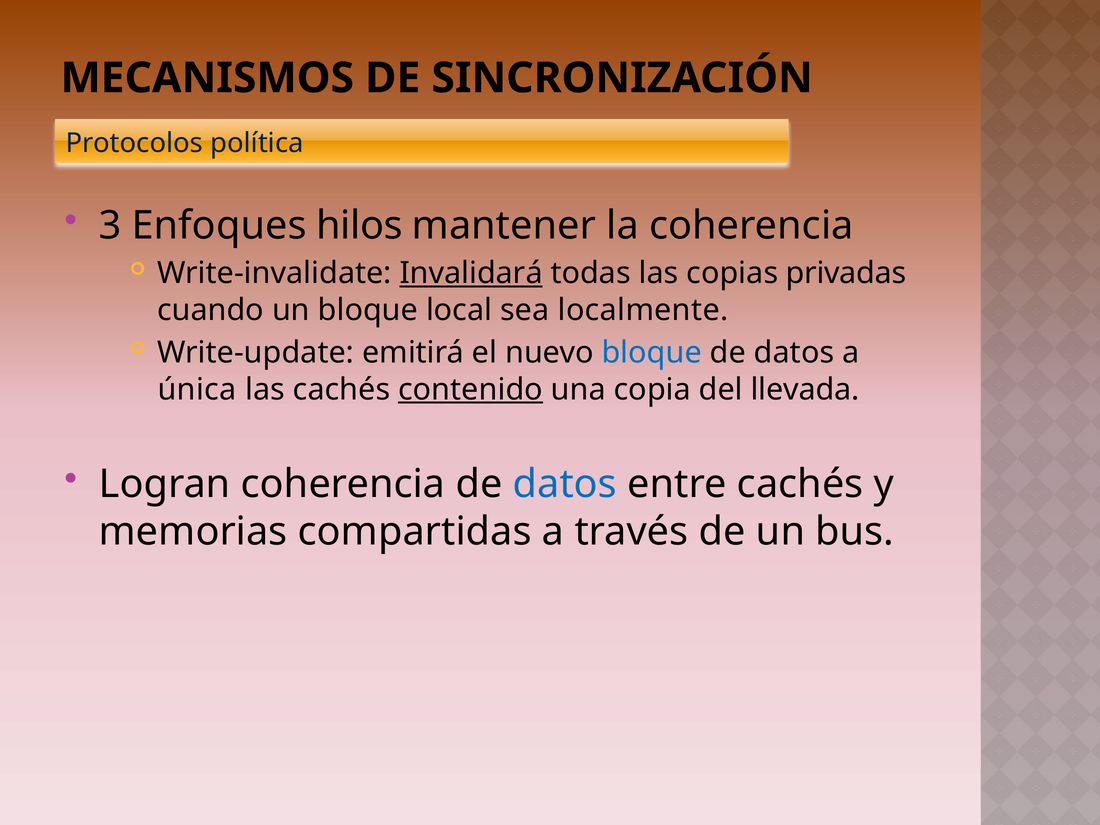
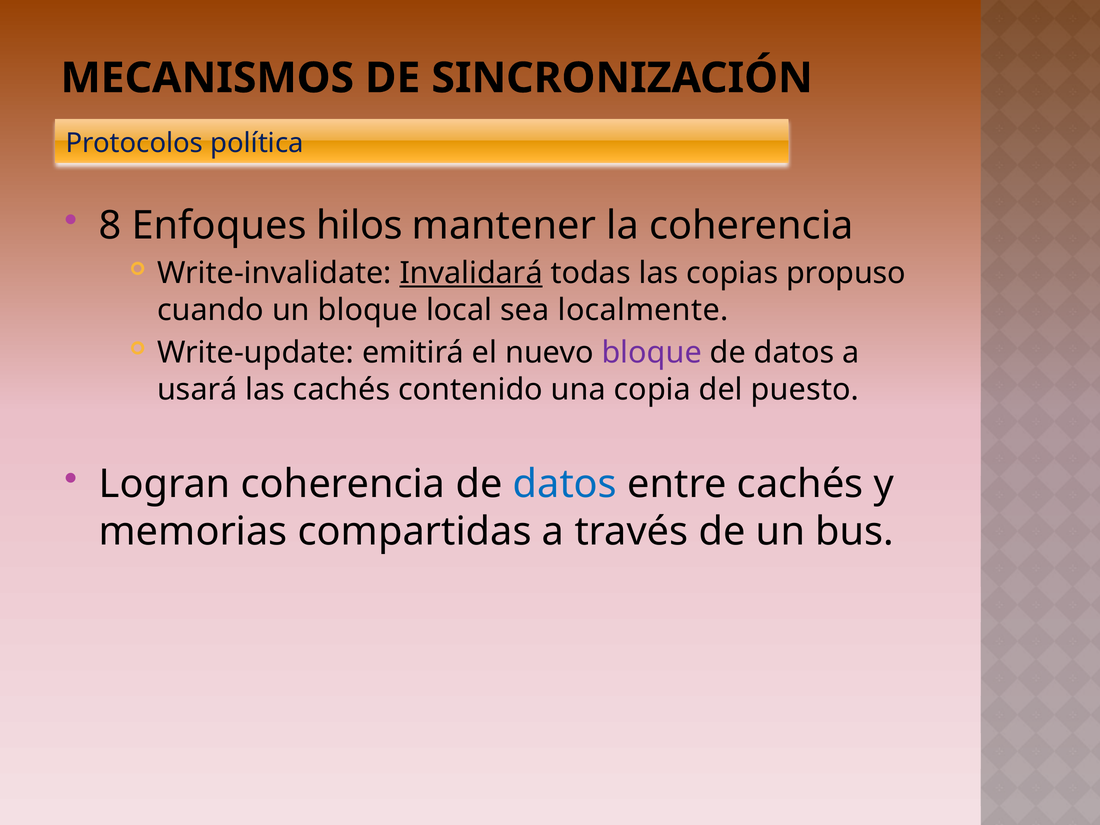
3: 3 -> 8
privadas: privadas -> propuso
bloque at (652, 353) colour: blue -> purple
única: única -> usará
contenido underline: present -> none
llevada: llevada -> puesto
